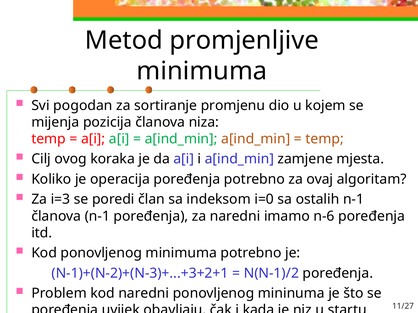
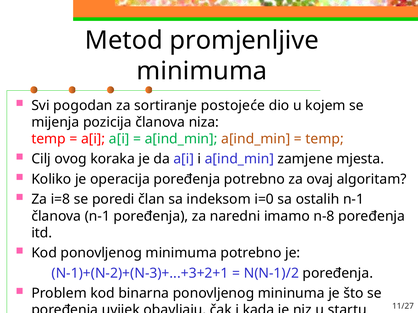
promjenu: promjenu -> postojeće
i=3: i=3 -> i=8
n-6: n-6 -> n-8
kod naredni: naredni -> binarna
